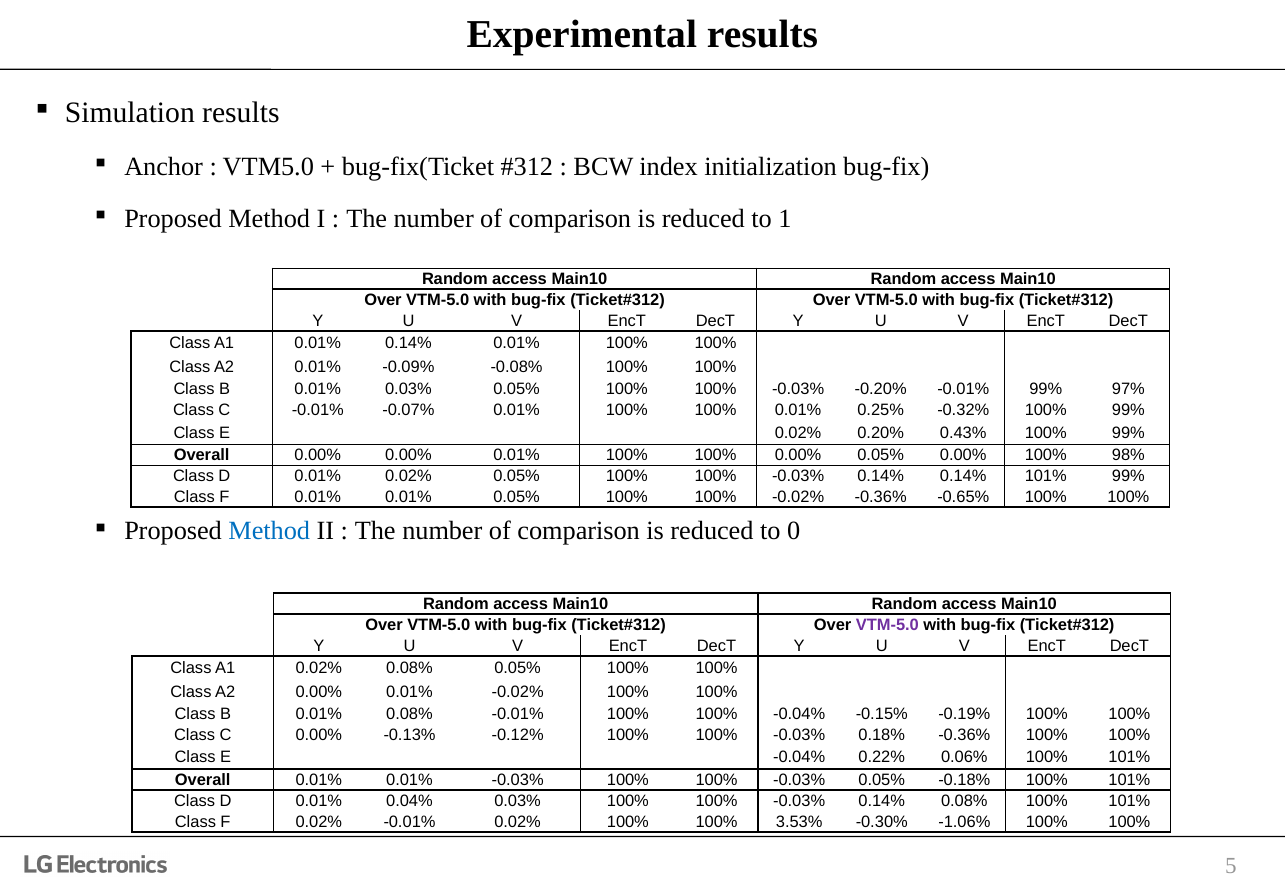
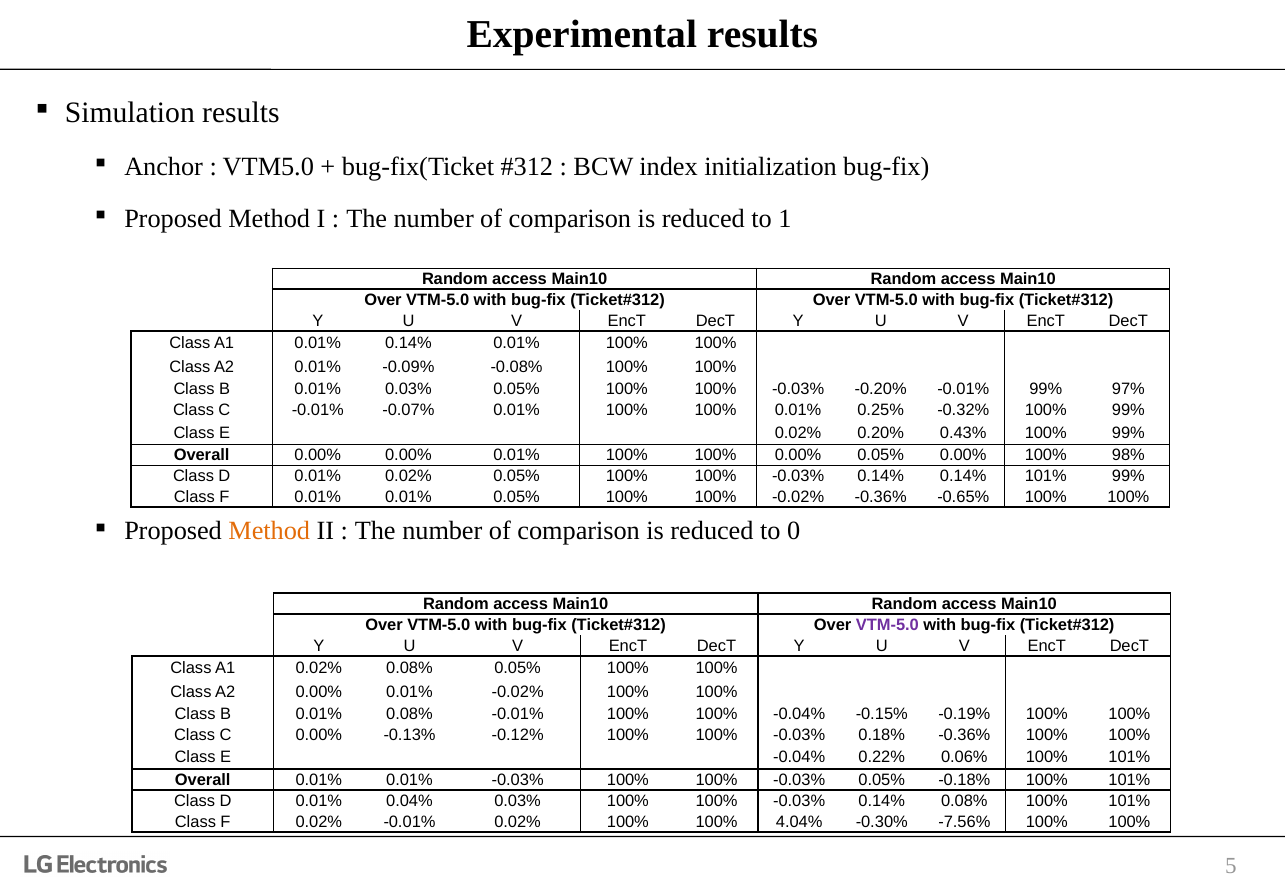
Method at (269, 532) colour: blue -> orange
3.53%: 3.53% -> 4.04%
-1.06%: -1.06% -> -7.56%
